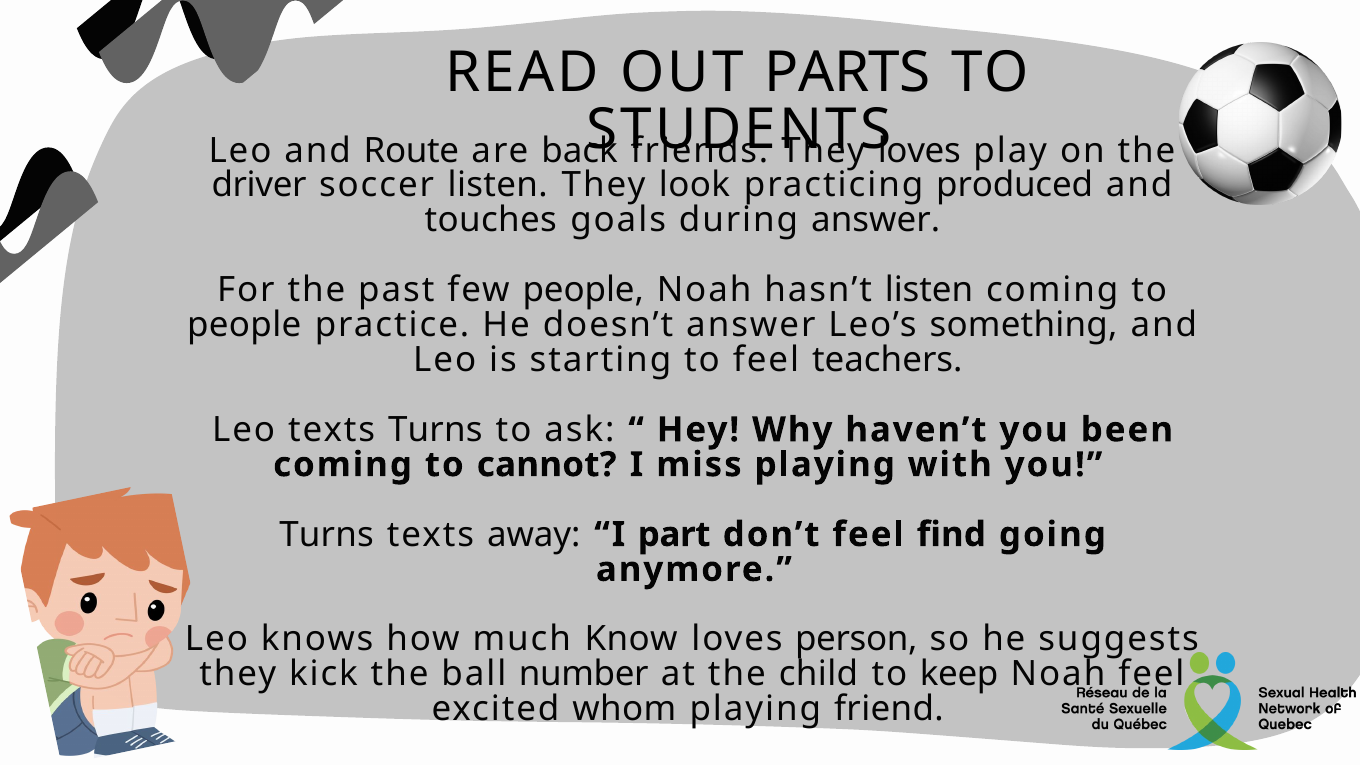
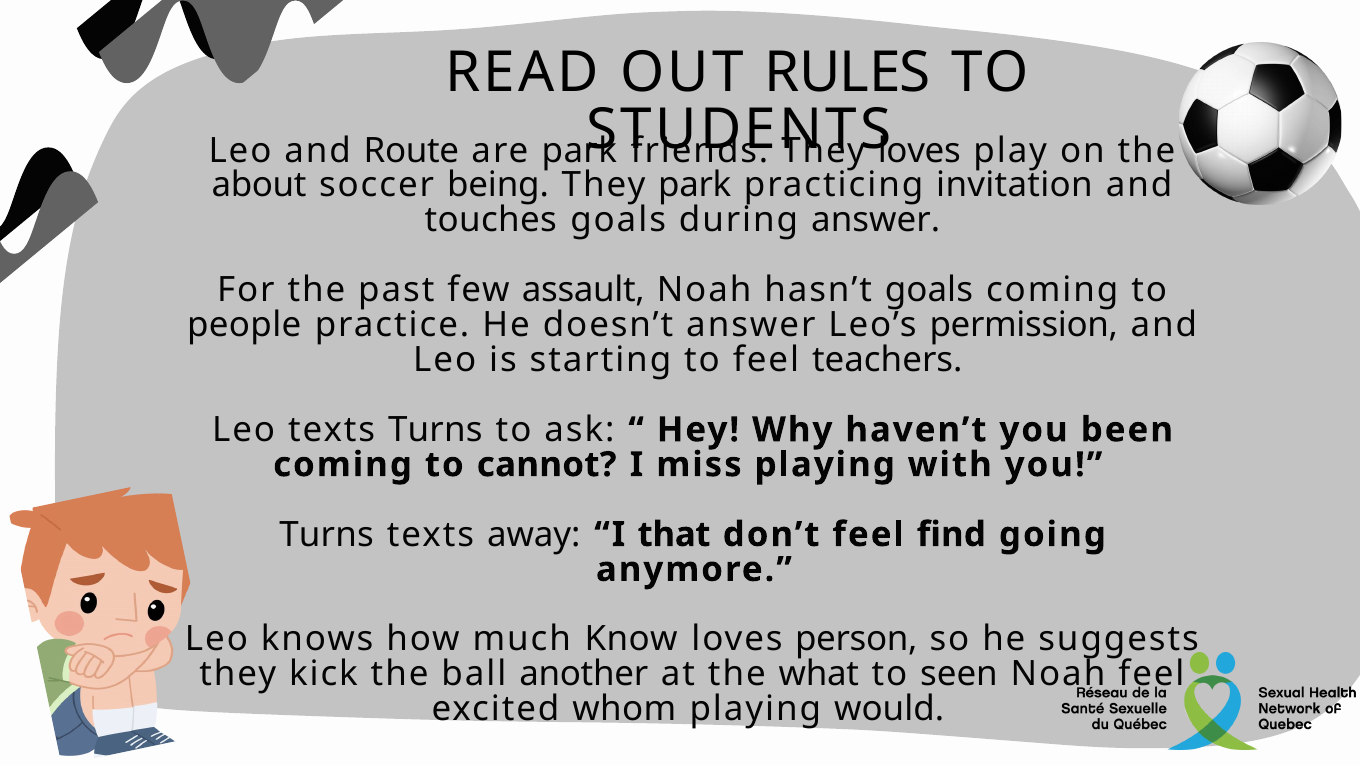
PARTS: PARTS -> RULES
are back: back -> park
driver: driver -> about
soccer listen: listen -> being
They look: look -> park
produced: produced -> invitation
few people: people -> assault
hasn’t listen: listen -> goals
something: something -> permission
part: part -> that
number: number -> another
child: child -> what
keep: keep -> seen
friend: friend -> would
